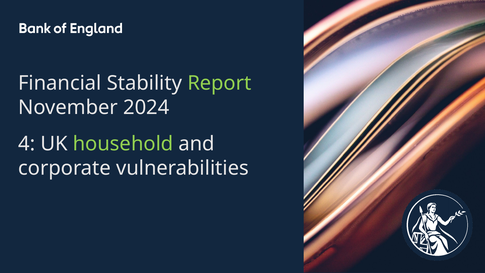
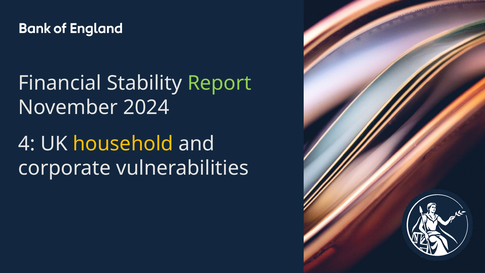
household colour: light green -> yellow
